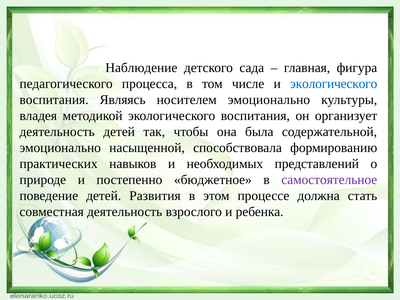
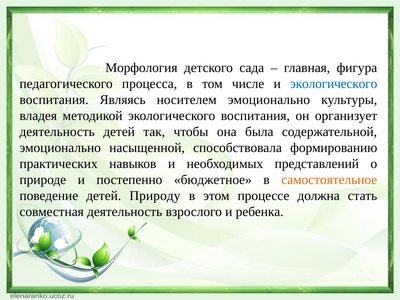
Наблюдение: Наблюдение -> Морфология
самостоятельное colour: purple -> orange
Развития: Развития -> Природу
